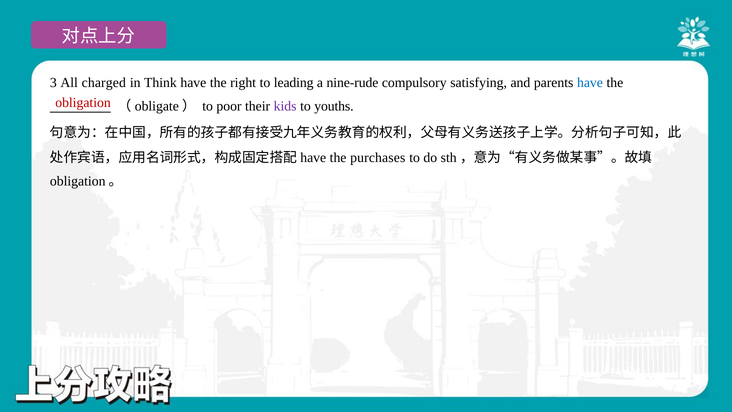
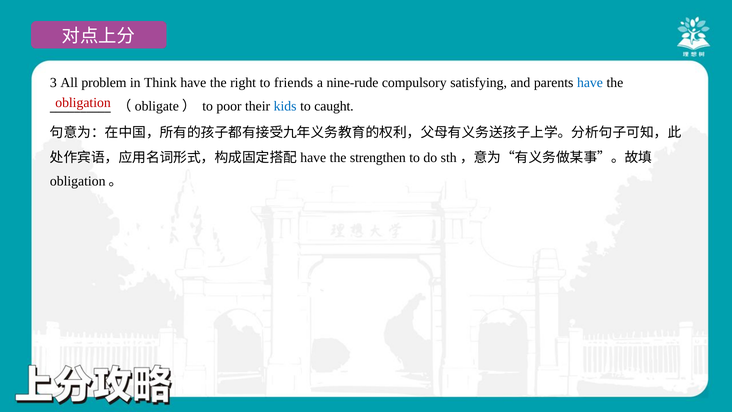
charged: charged -> problem
leading: leading -> friends
kids colour: purple -> blue
youths: youths -> caught
purchases: purchases -> strengthen
